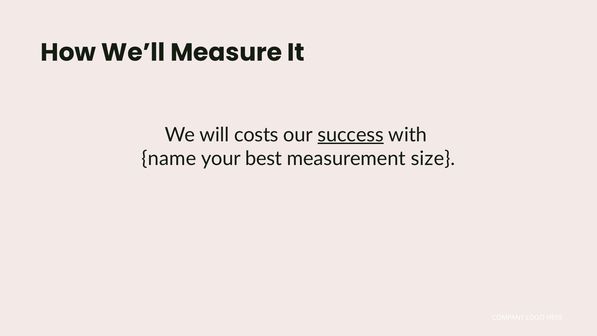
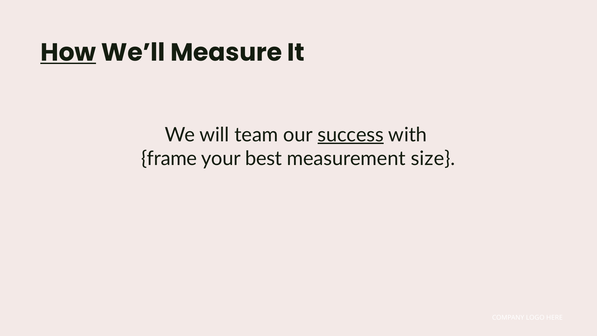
How underline: none -> present
costs: costs -> team
name: name -> frame
